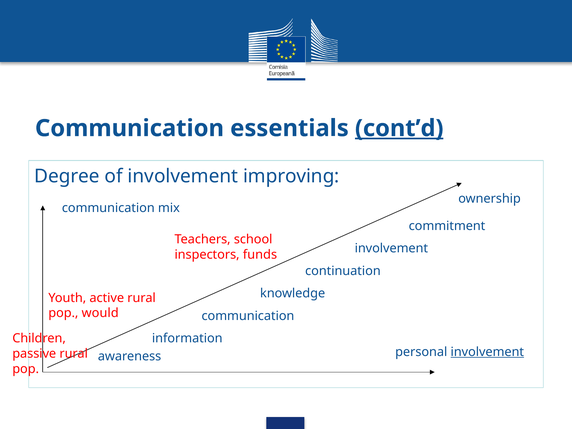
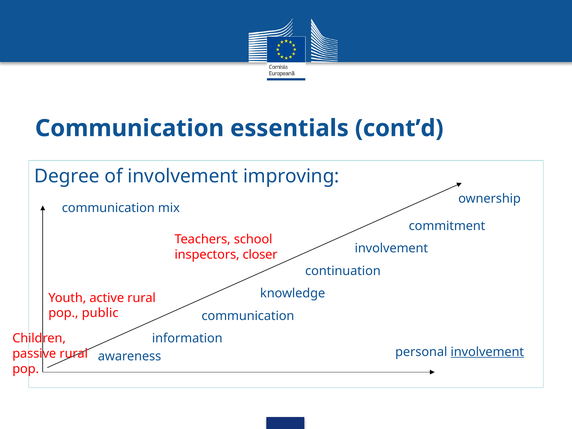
cont’d underline: present -> none
funds: funds -> closer
would: would -> public
